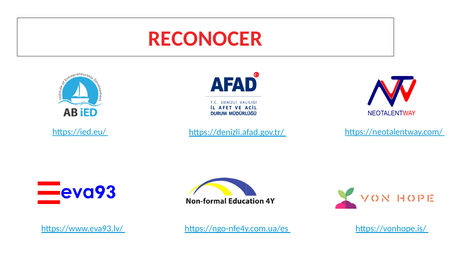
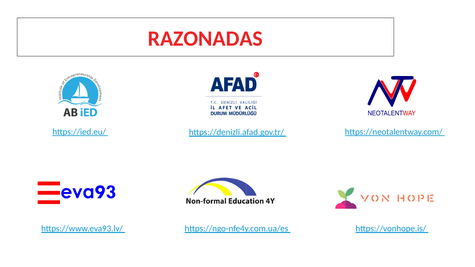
RECONOCER: RECONOCER -> RAZONADAS
